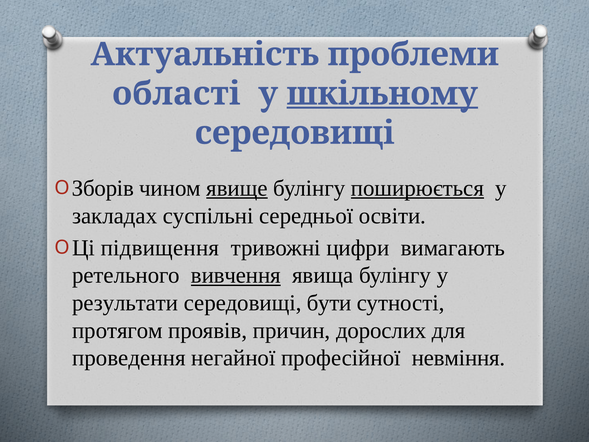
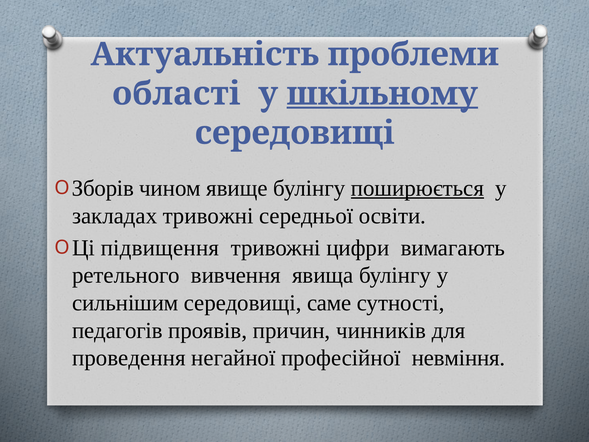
явище underline: present -> none
закладах суспільні: суспільні -> тривожні
вивчення underline: present -> none
результати: результати -> сильнішим
бути: бути -> саме
протягом: протягом -> педагогів
дорослих: дорослих -> чинників
